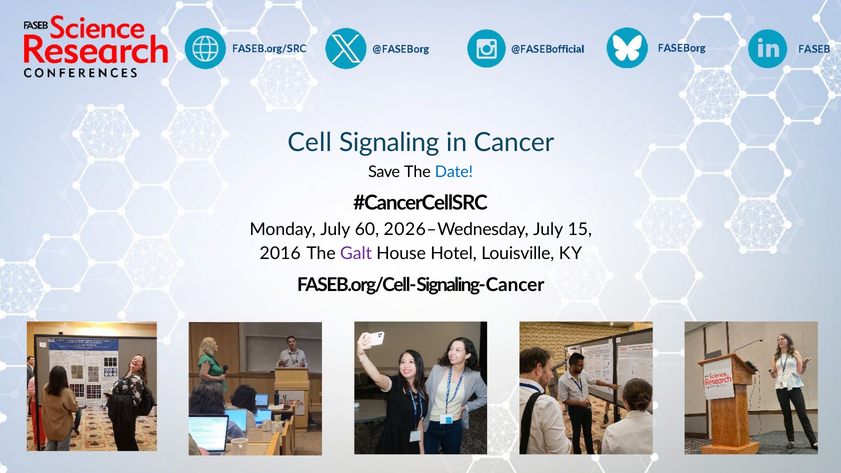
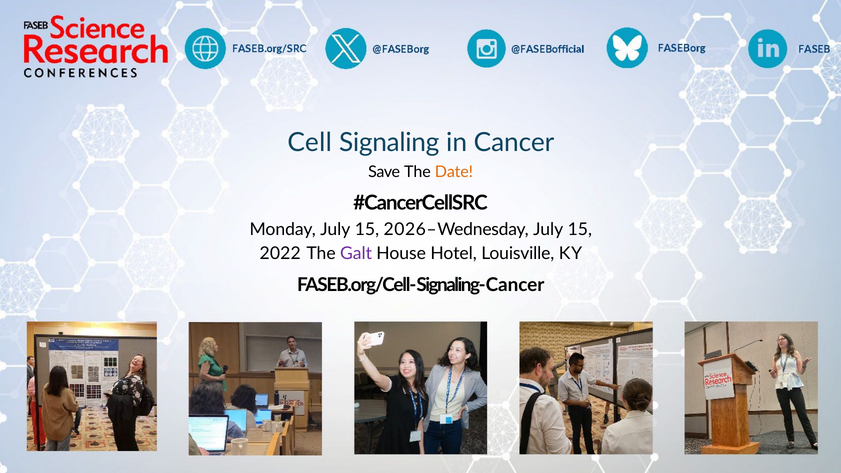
Date colour: blue -> orange
Monday July 60: 60 -> 15
2016: 2016 -> 2022
